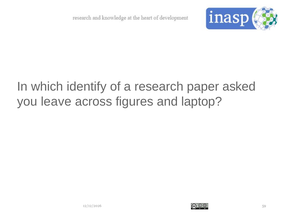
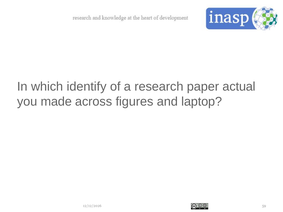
asked: asked -> actual
leave: leave -> made
